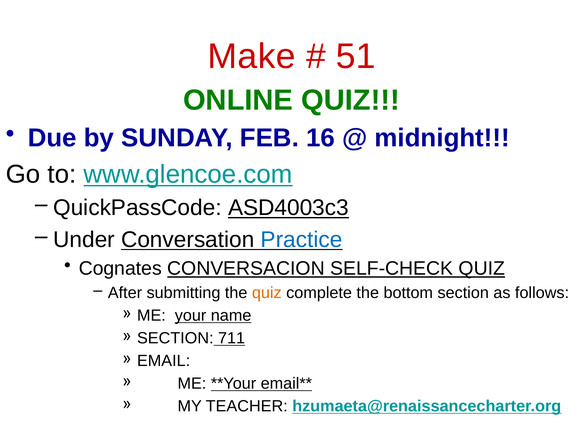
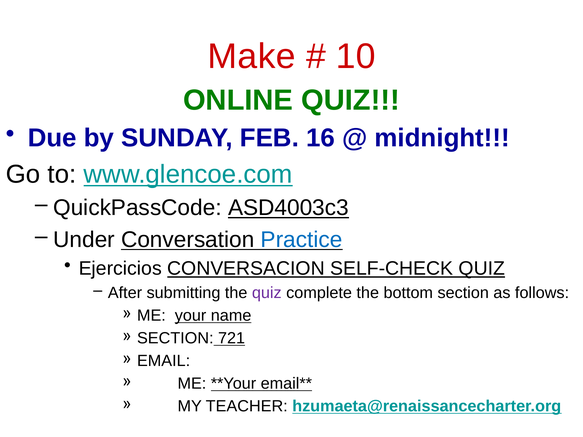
51: 51 -> 10
Cognates: Cognates -> Ejercicios
quiz at (267, 293) colour: orange -> purple
711: 711 -> 721
